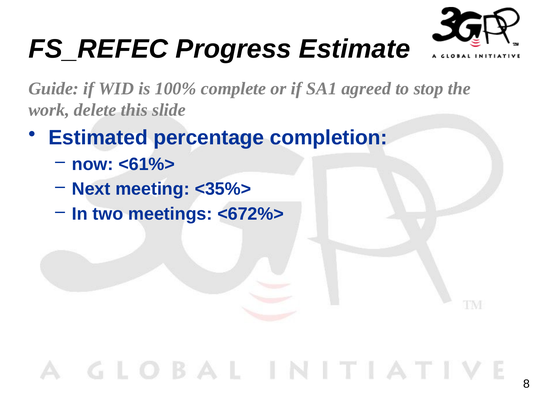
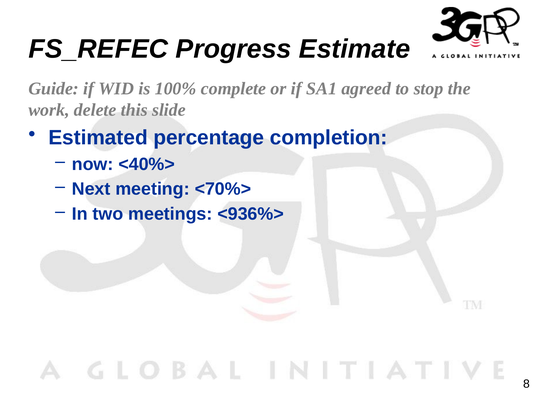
<61%>: <61%> -> <40%>
<35%>: <35%> -> <70%>
<672%>: <672%> -> <936%>
